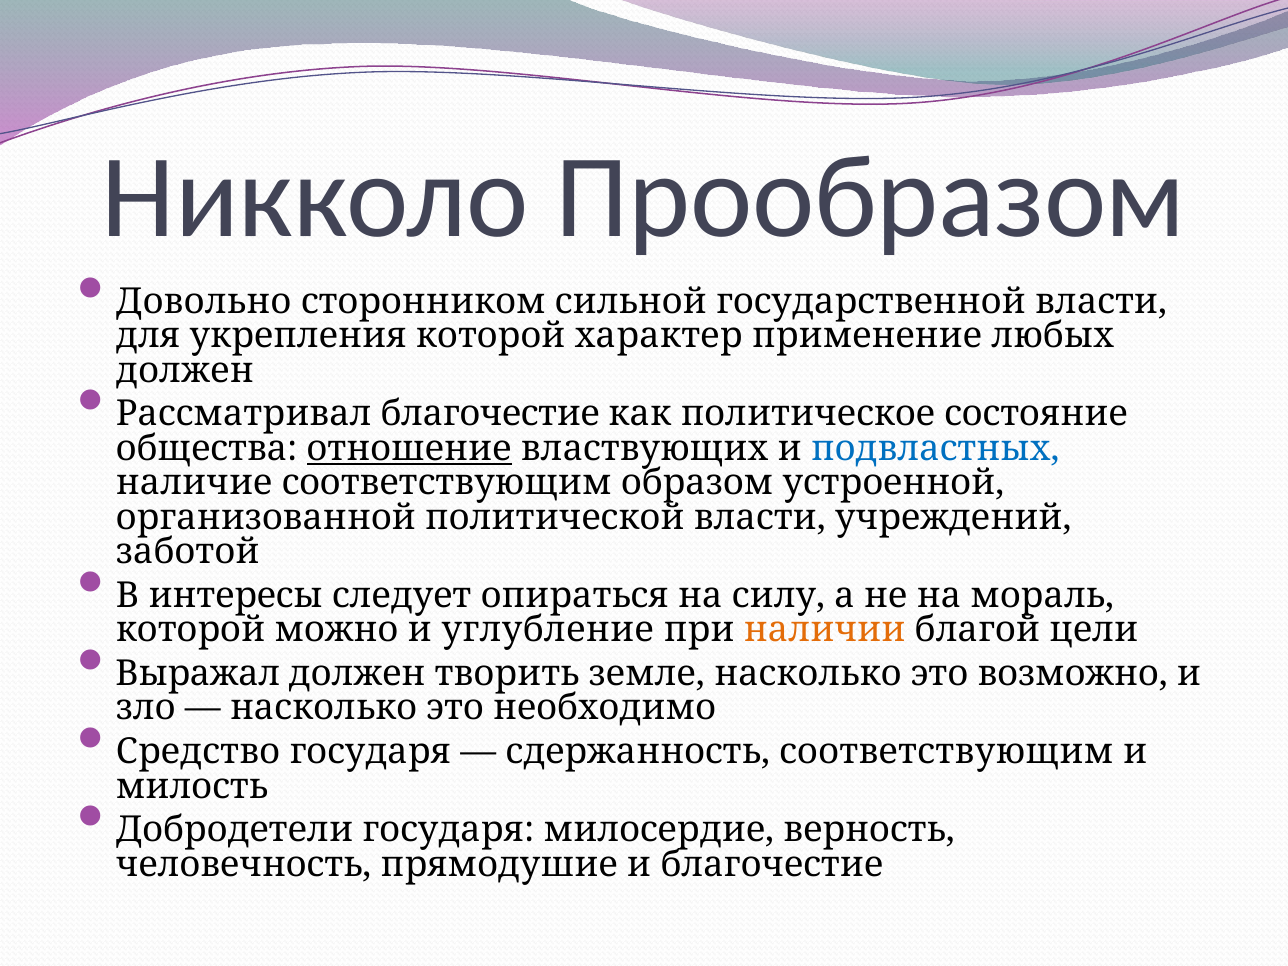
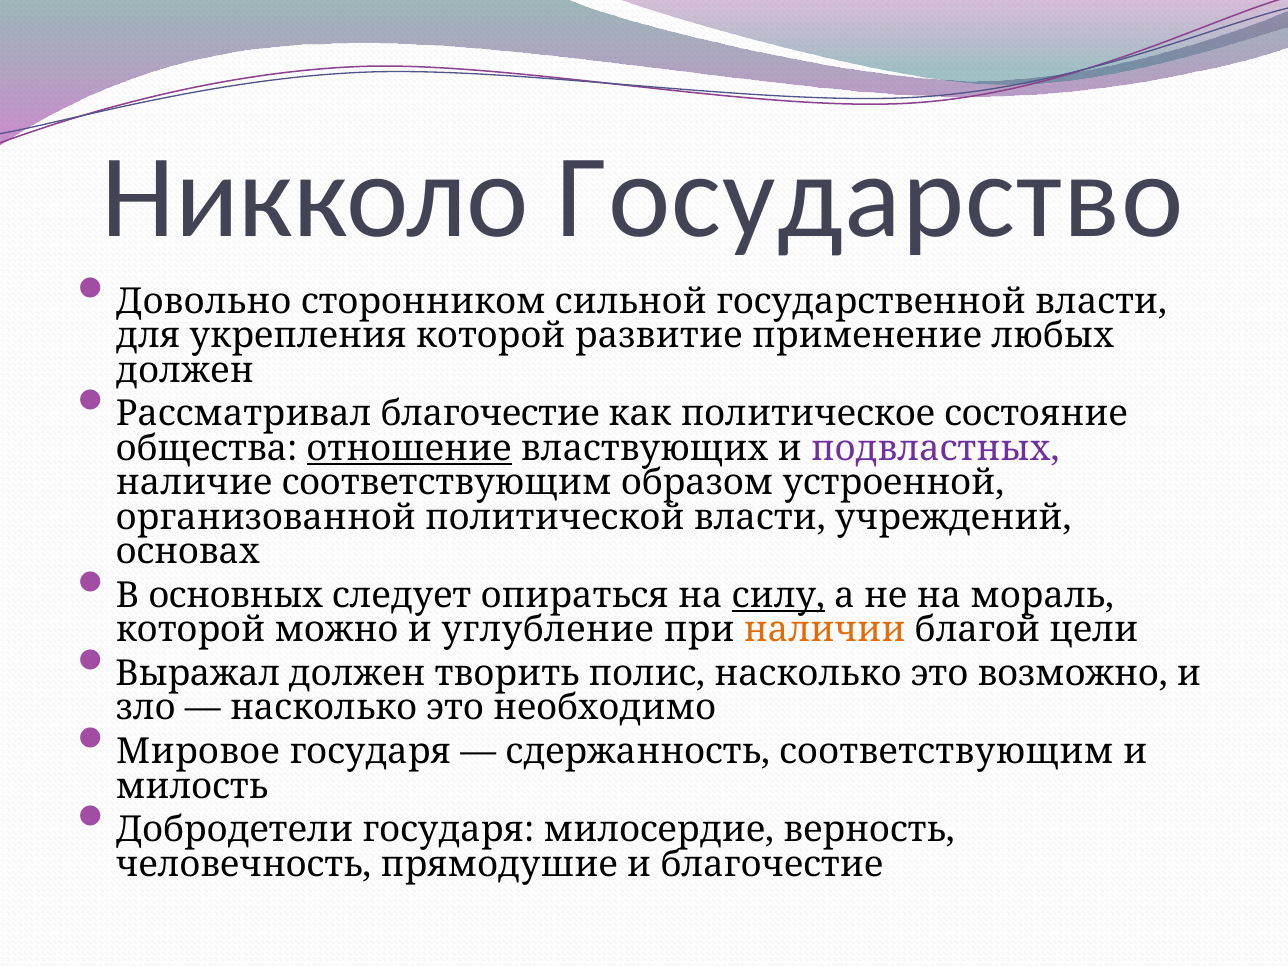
Прообразом: Прообразом -> Государство
характер: характер -> развитие
подвластных colour: blue -> purple
заботой: заботой -> основах
интересы: интересы -> основных
силу underline: none -> present
земле: земле -> полис
Средство: Средство -> Мировое
